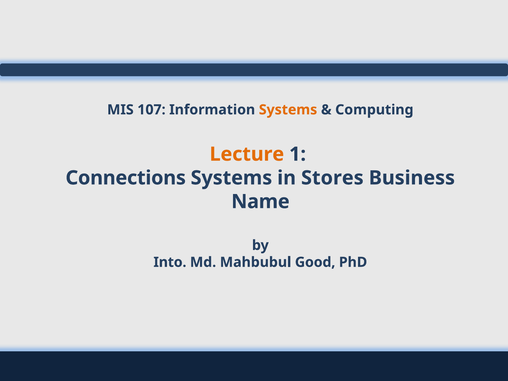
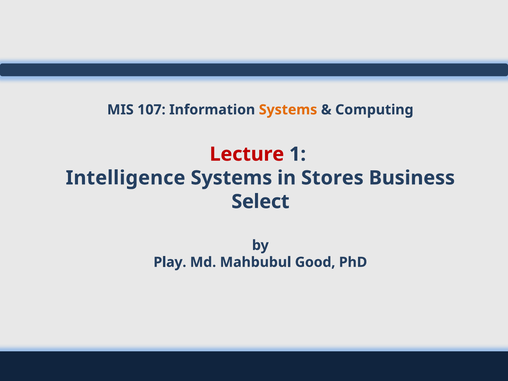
Lecture colour: orange -> red
Connections: Connections -> Intelligence
Name: Name -> Select
Into: Into -> Play
